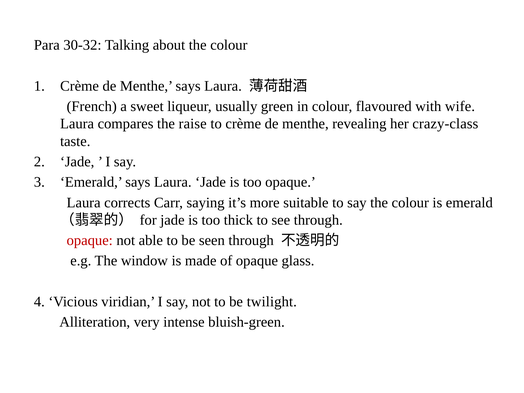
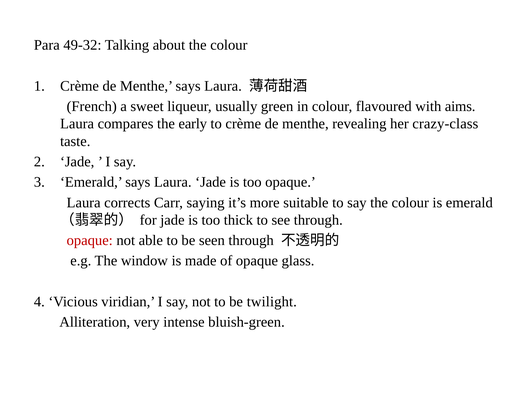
30-32: 30-32 -> 49-32
wife: wife -> aims
raise: raise -> early
